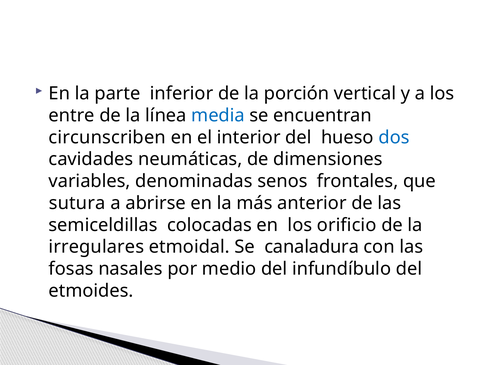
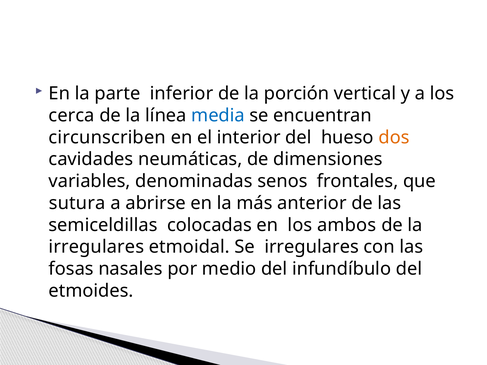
entre: entre -> cerca
dos colour: blue -> orange
orificio: orificio -> ambos
Se canaladura: canaladura -> irregulares
